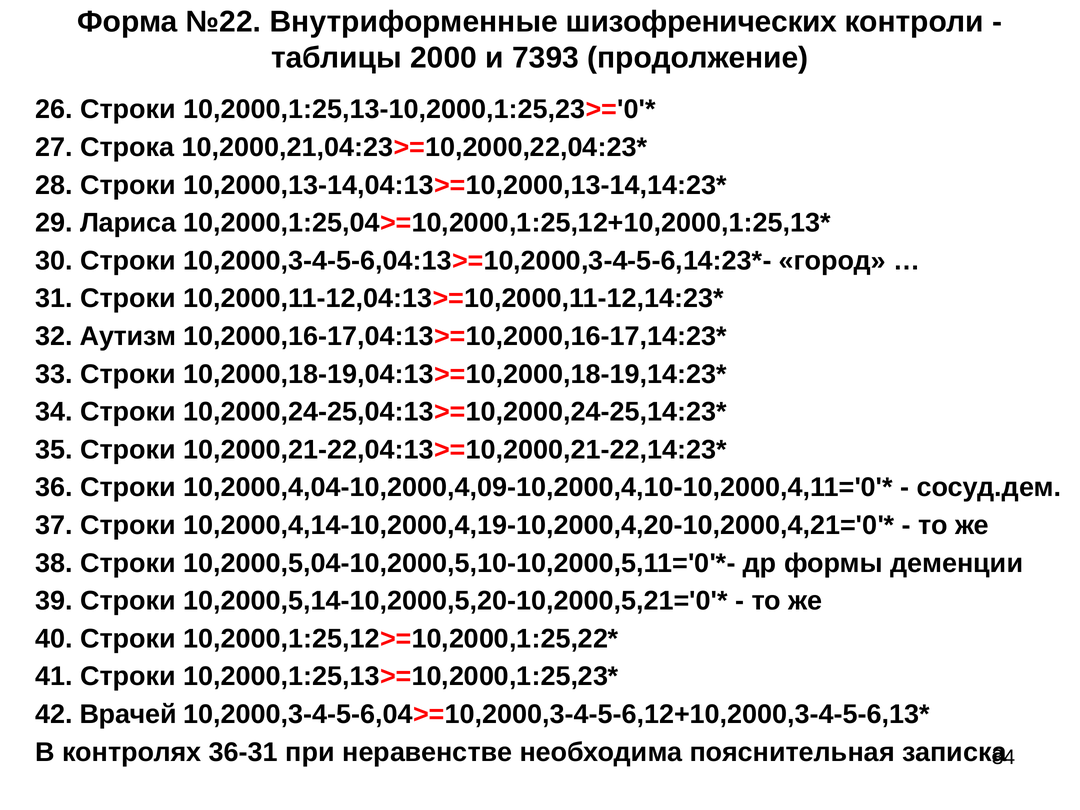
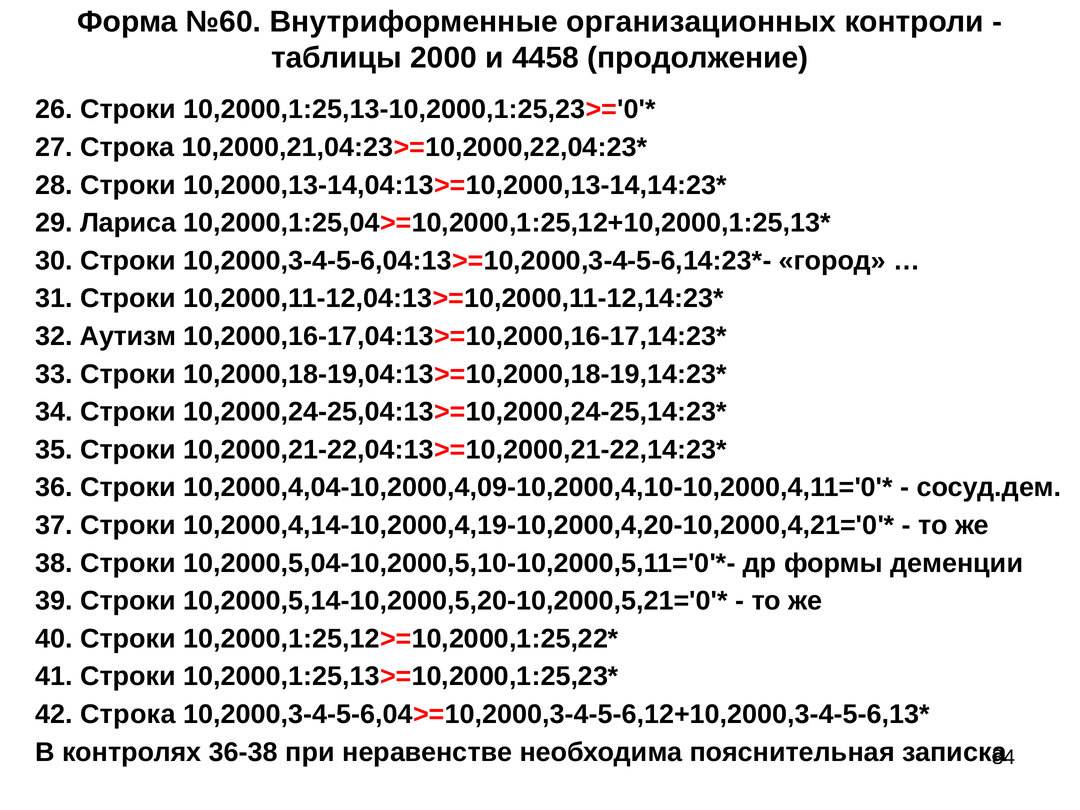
№22: №22 -> №60
шизофренических: шизофренических -> организационных
7393: 7393 -> 4458
Врачей: Врачей -> Cтрока
36-31: 36-31 -> 36-38
